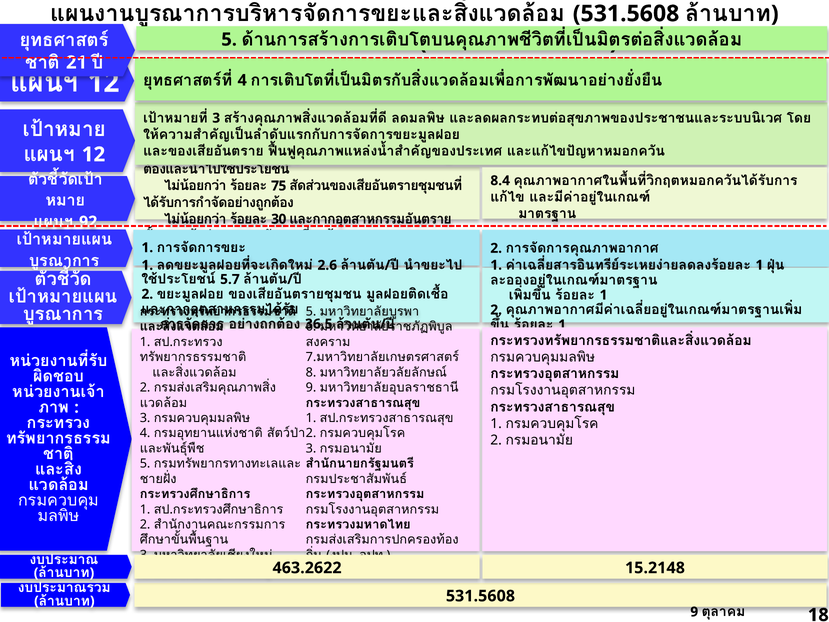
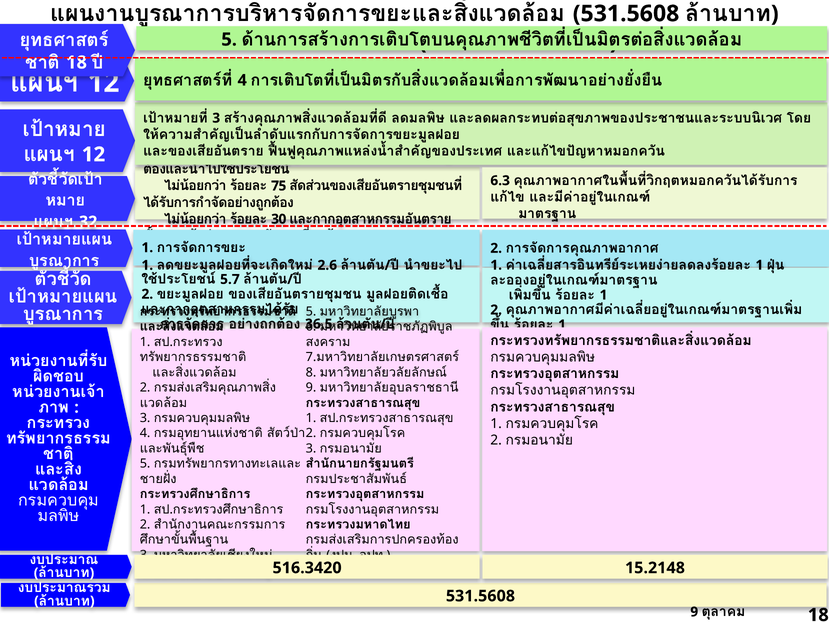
21 at (76, 62): 21 -> 18
8.4: 8.4 -> 6.3
92: 92 -> 32
463.2622: 463.2622 -> 516.3420
